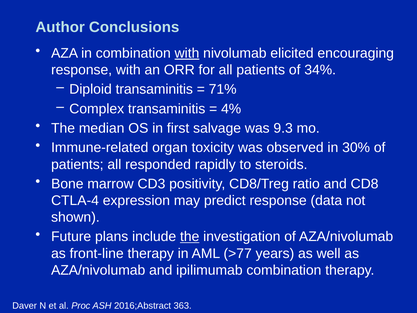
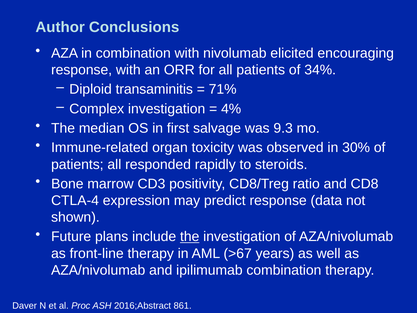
with at (187, 53) underline: present -> none
Complex transaminitis: transaminitis -> investigation
>77: >77 -> >67
363: 363 -> 861
